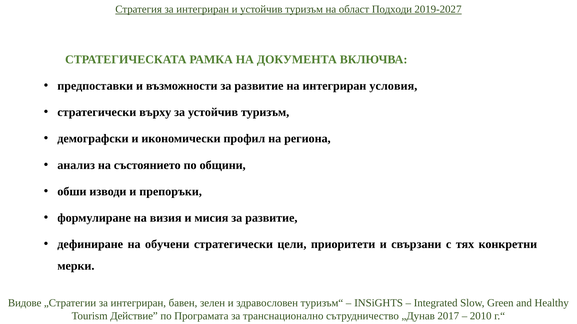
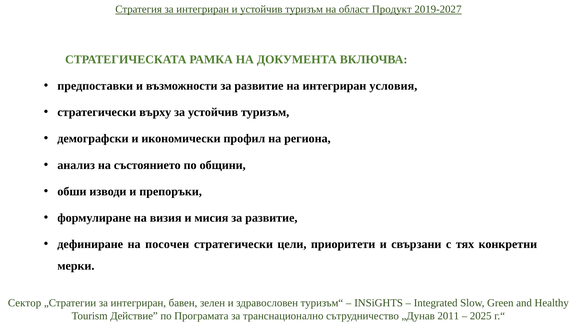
Подходи: Подходи -> Продукт
обучени: обучени -> посочен
Видове: Видове -> Сектор
2017: 2017 -> 2011
2010: 2010 -> 2025
